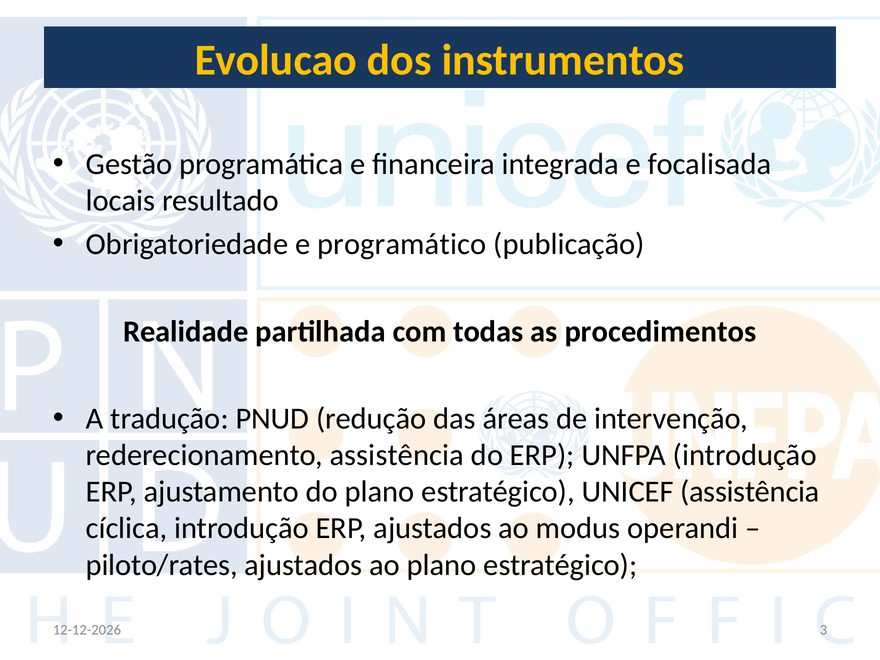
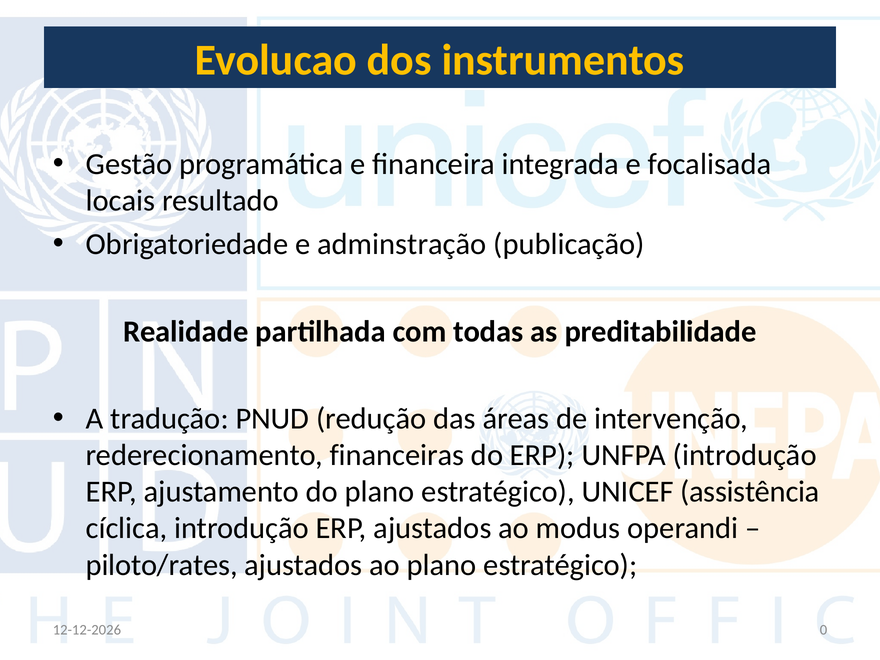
programático: programático -> adminstração
procedimentos: procedimentos -> preditabilidade
rederecionamento assistência: assistência -> financeiras
3: 3 -> 0
